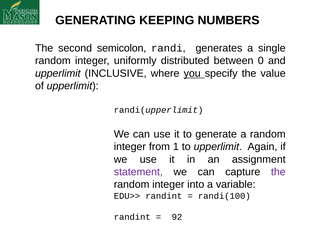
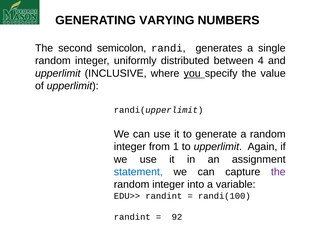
KEEPING: KEEPING -> VARYING
0: 0 -> 4
statement colour: purple -> blue
